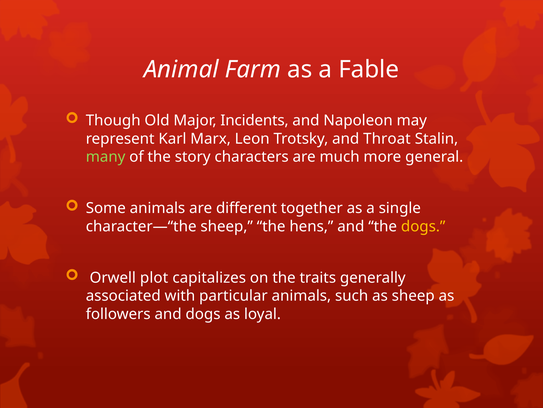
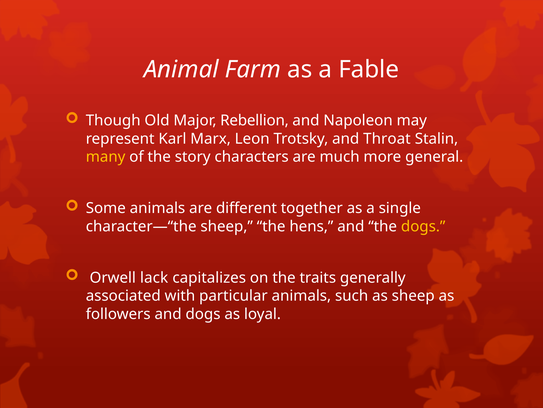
Incidents: Incidents -> Rebellion
many colour: light green -> yellow
plot: plot -> lack
